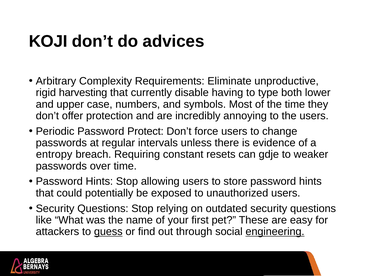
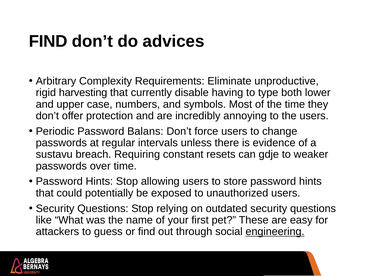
KOJI at (48, 41): KOJI -> FIND
Protect: Protect -> Balans
entropy: entropy -> sustavu
guess underline: present -> none
